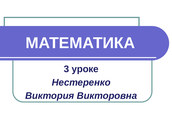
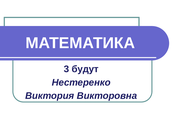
уроке: уроке -> будут
